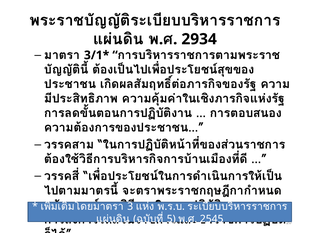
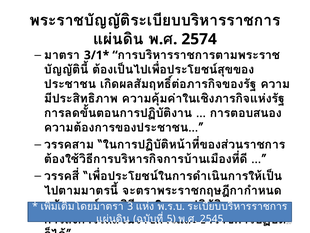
2934: 2934 -> 2574
